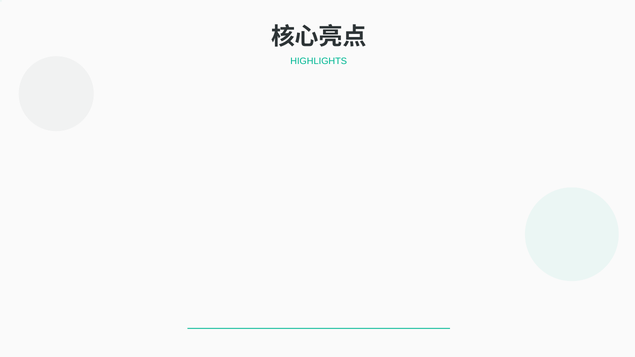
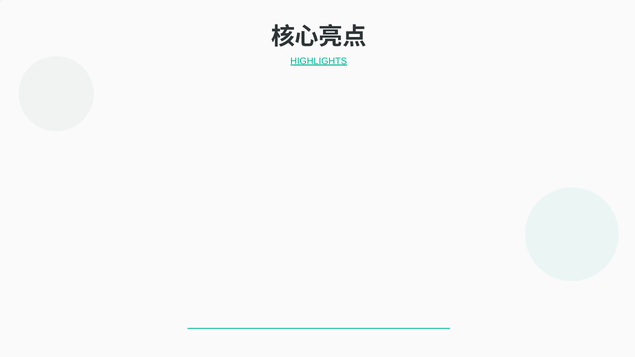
HIGHLIGHTS underline: none -> present
